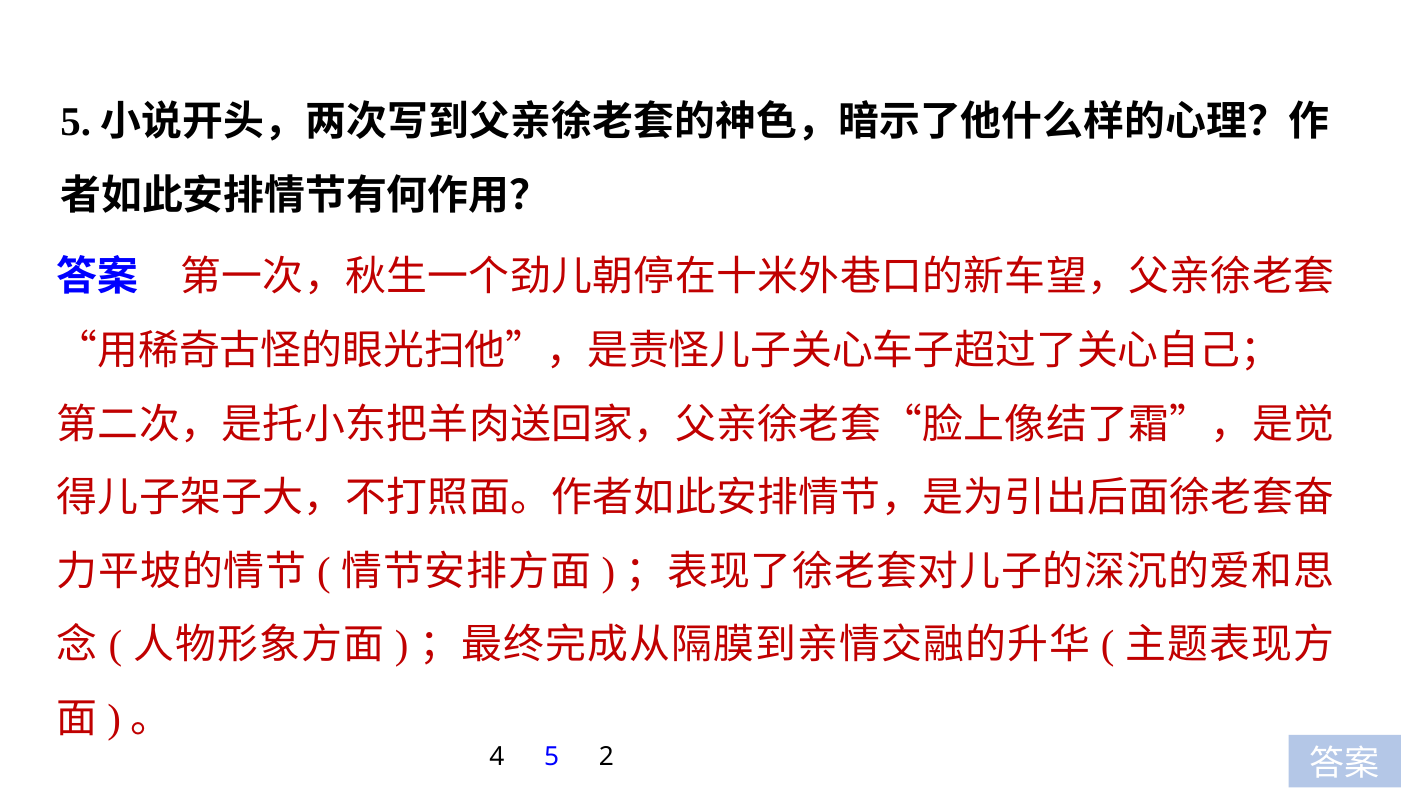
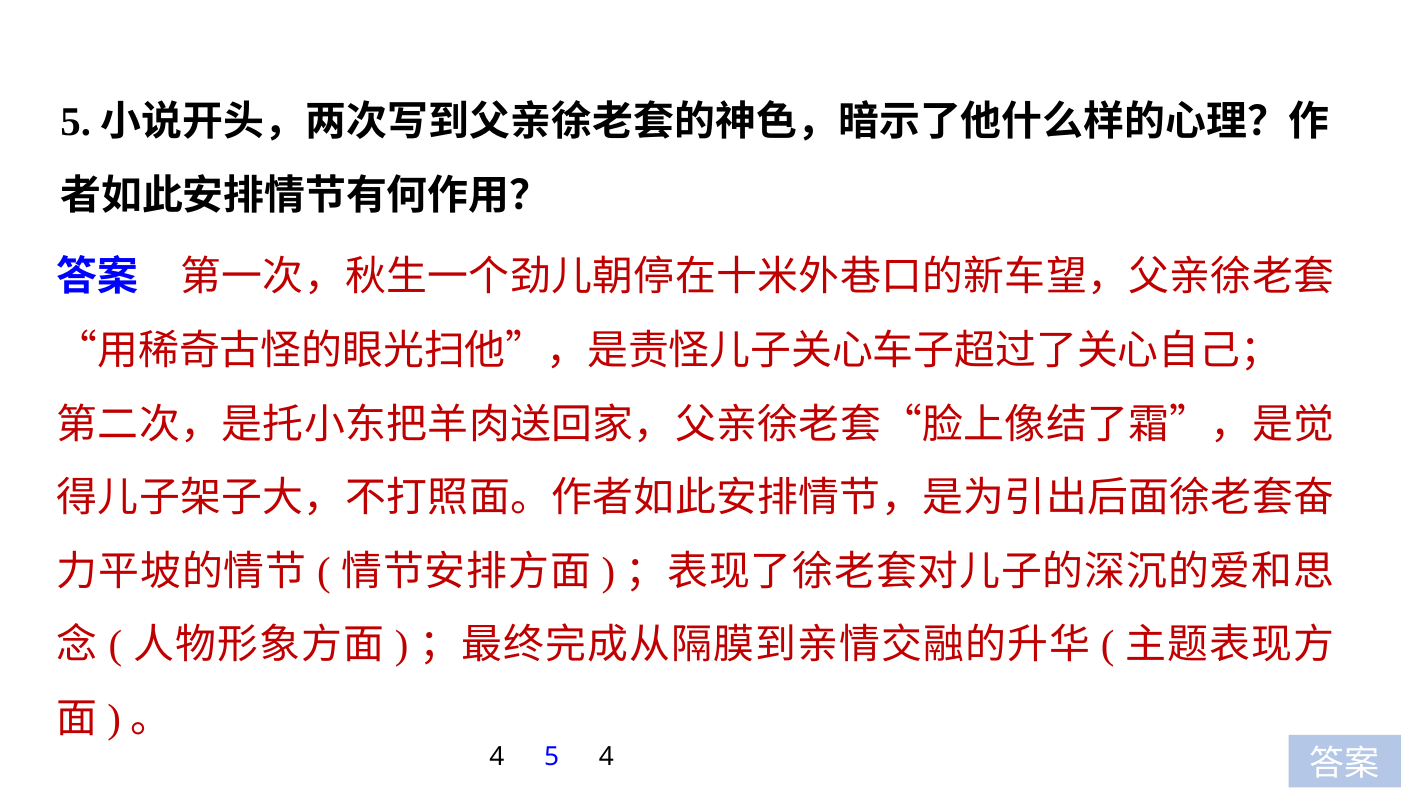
5 2: 2 -> 4
